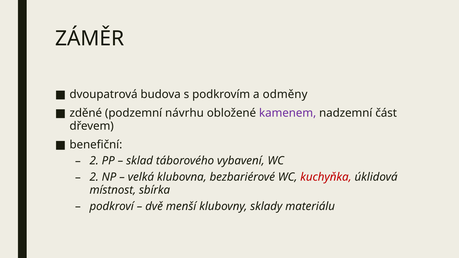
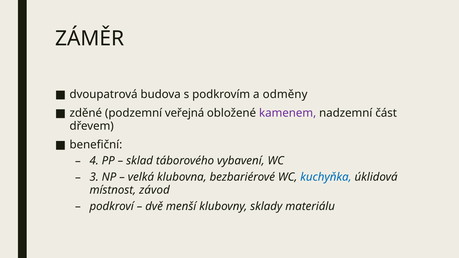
návrhu: návrhu -> veřejná
2 at (94, 161): 2 -> 4
2 at (94, 177): 2 -> 3
kuchyňka colour: red -> blue
sbírka: sbírka -> závod
